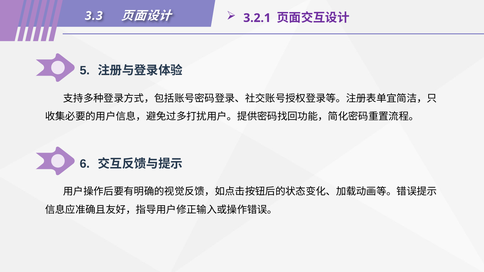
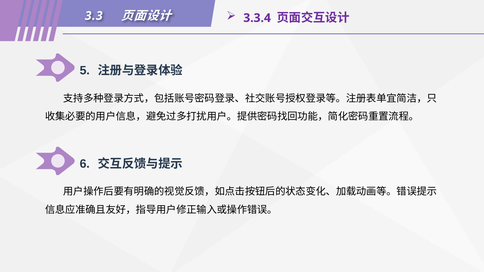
3.2.1: 3.2.1 -> 3.3.4
